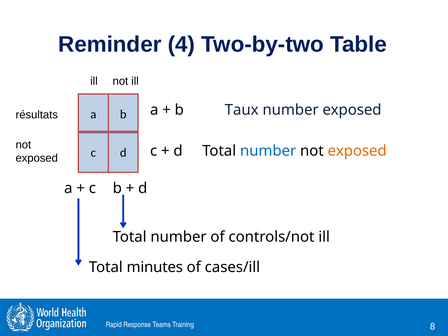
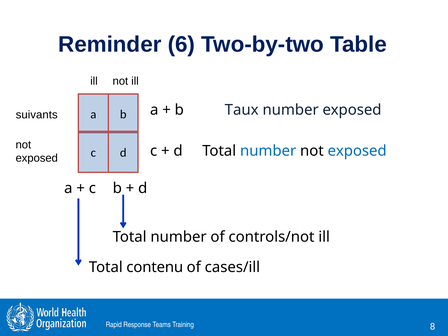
4: 4 -> 6
résultats: résultats -> suivants
exposed at (357, 151) colour: orange -> blue
minutes: minutes -> contenu
